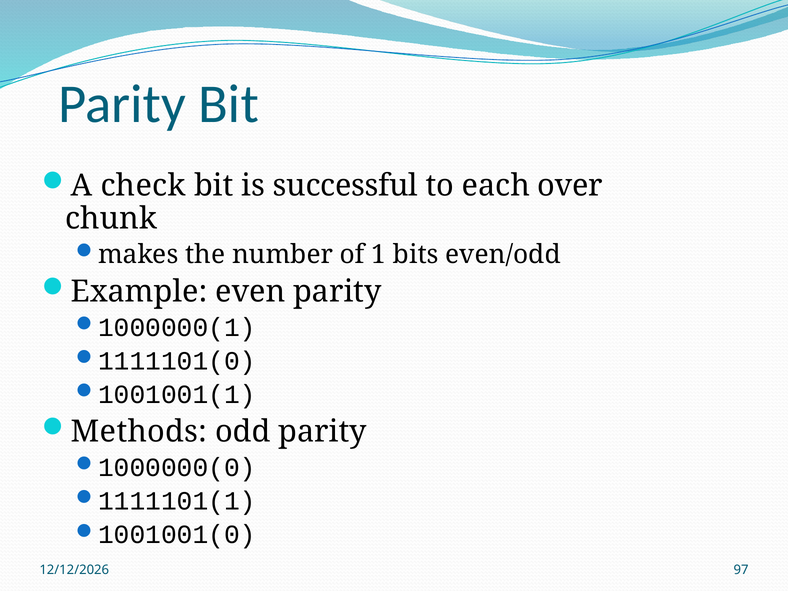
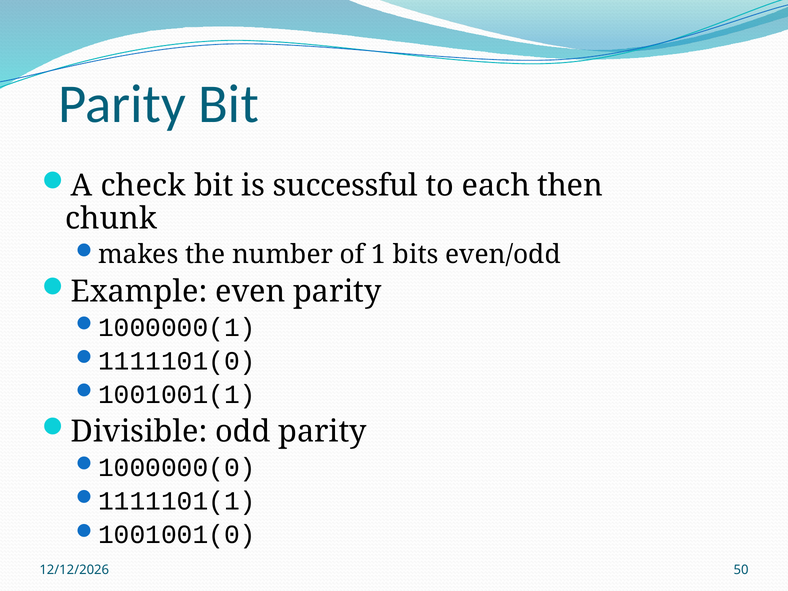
over: over -> then
Methods: Methods -> Divisible
97: 97 -> 50
